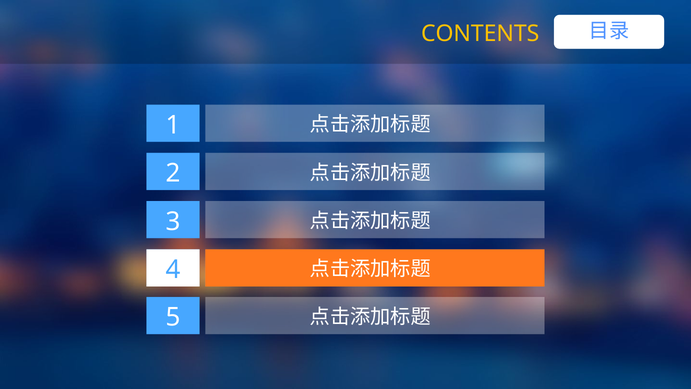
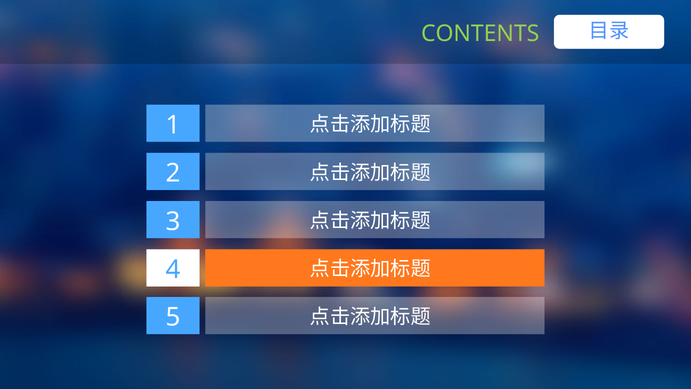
CONTENTS colour: yellow -> light green
